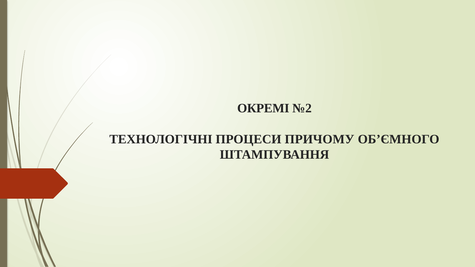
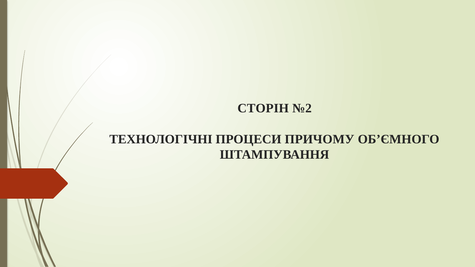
ОКРЕМІ: ОКРЕМІ -> СТОРІН
